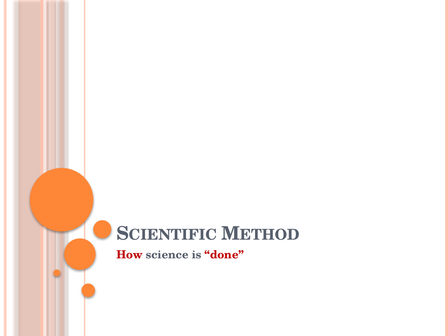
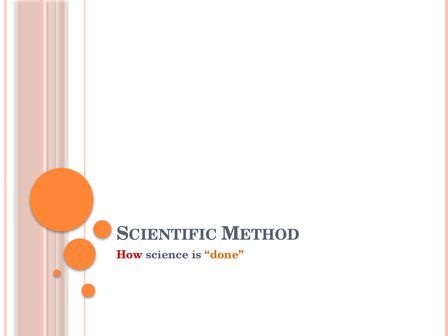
done colour: red -> orange
